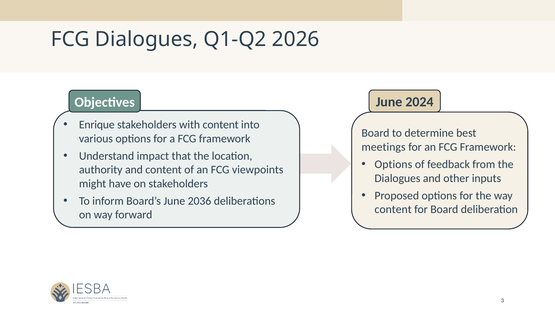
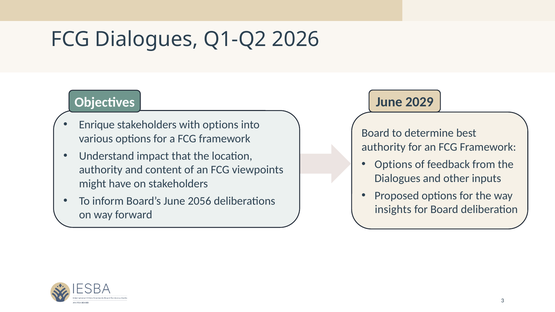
2024: 2024 -> 2029
with content: content -> options
meetings at (384, 147): meetings -> authority
2036: 2036 -> 2056
content at (393, 210): content -> insights
